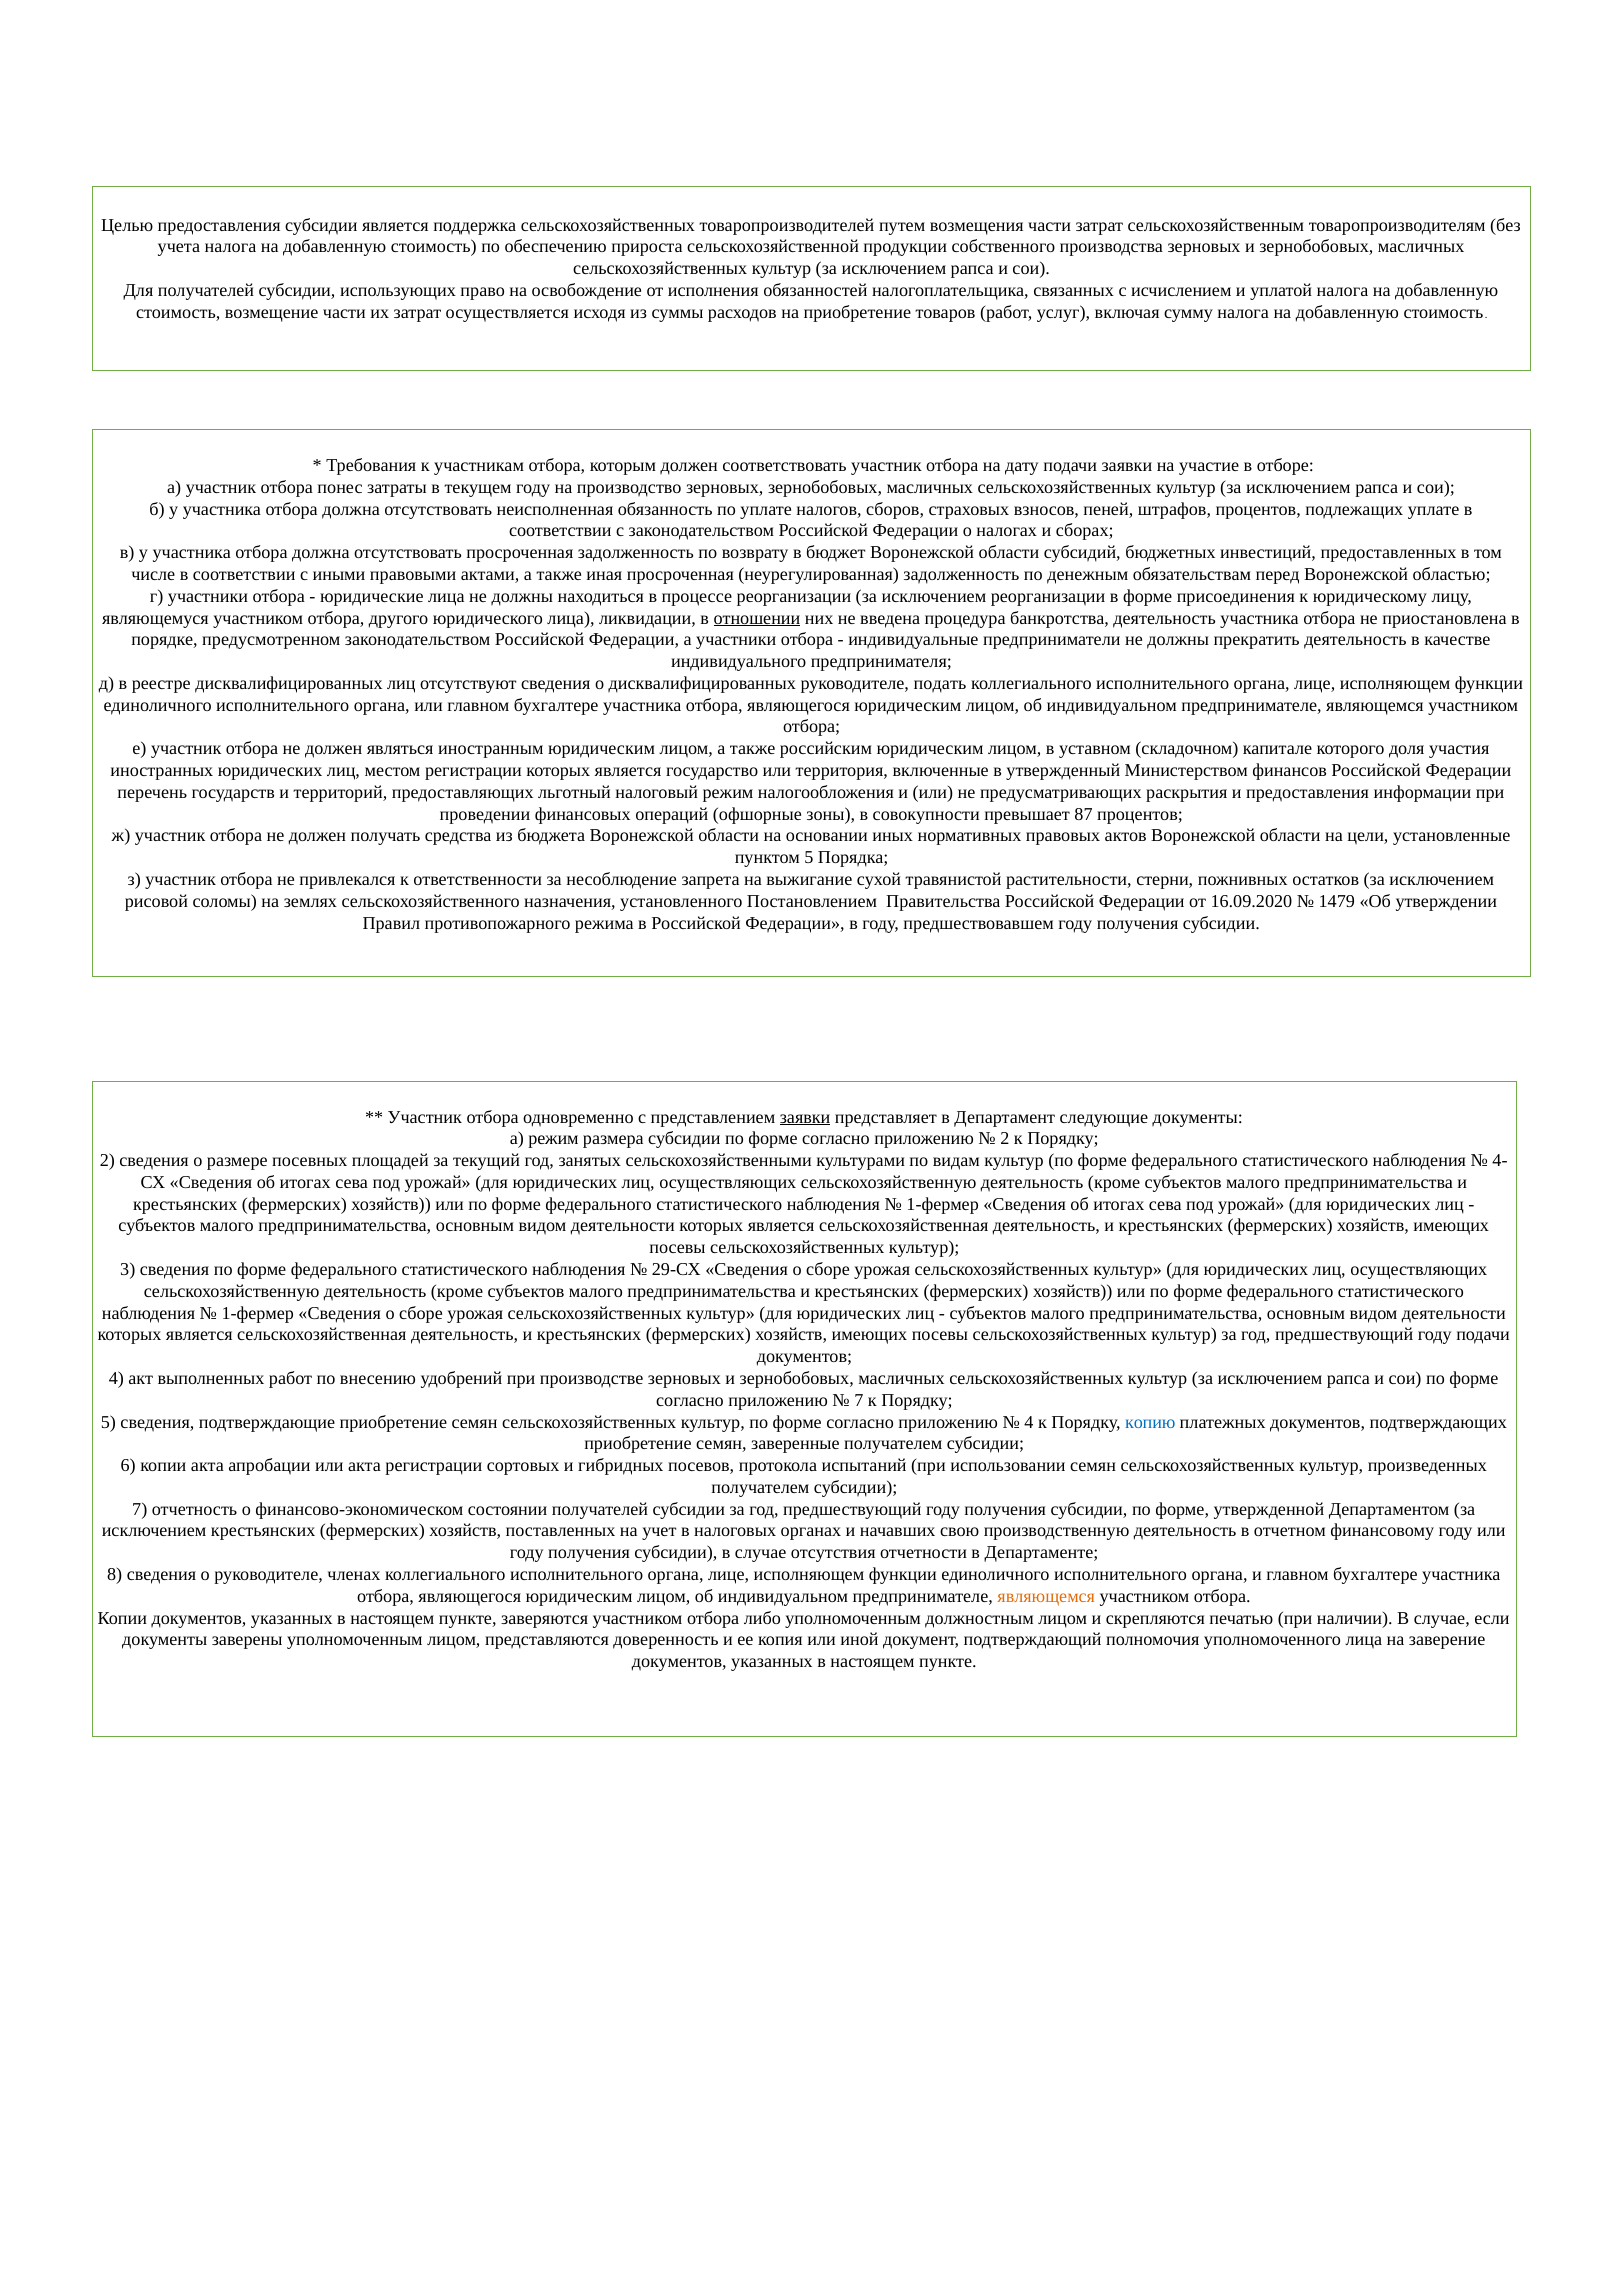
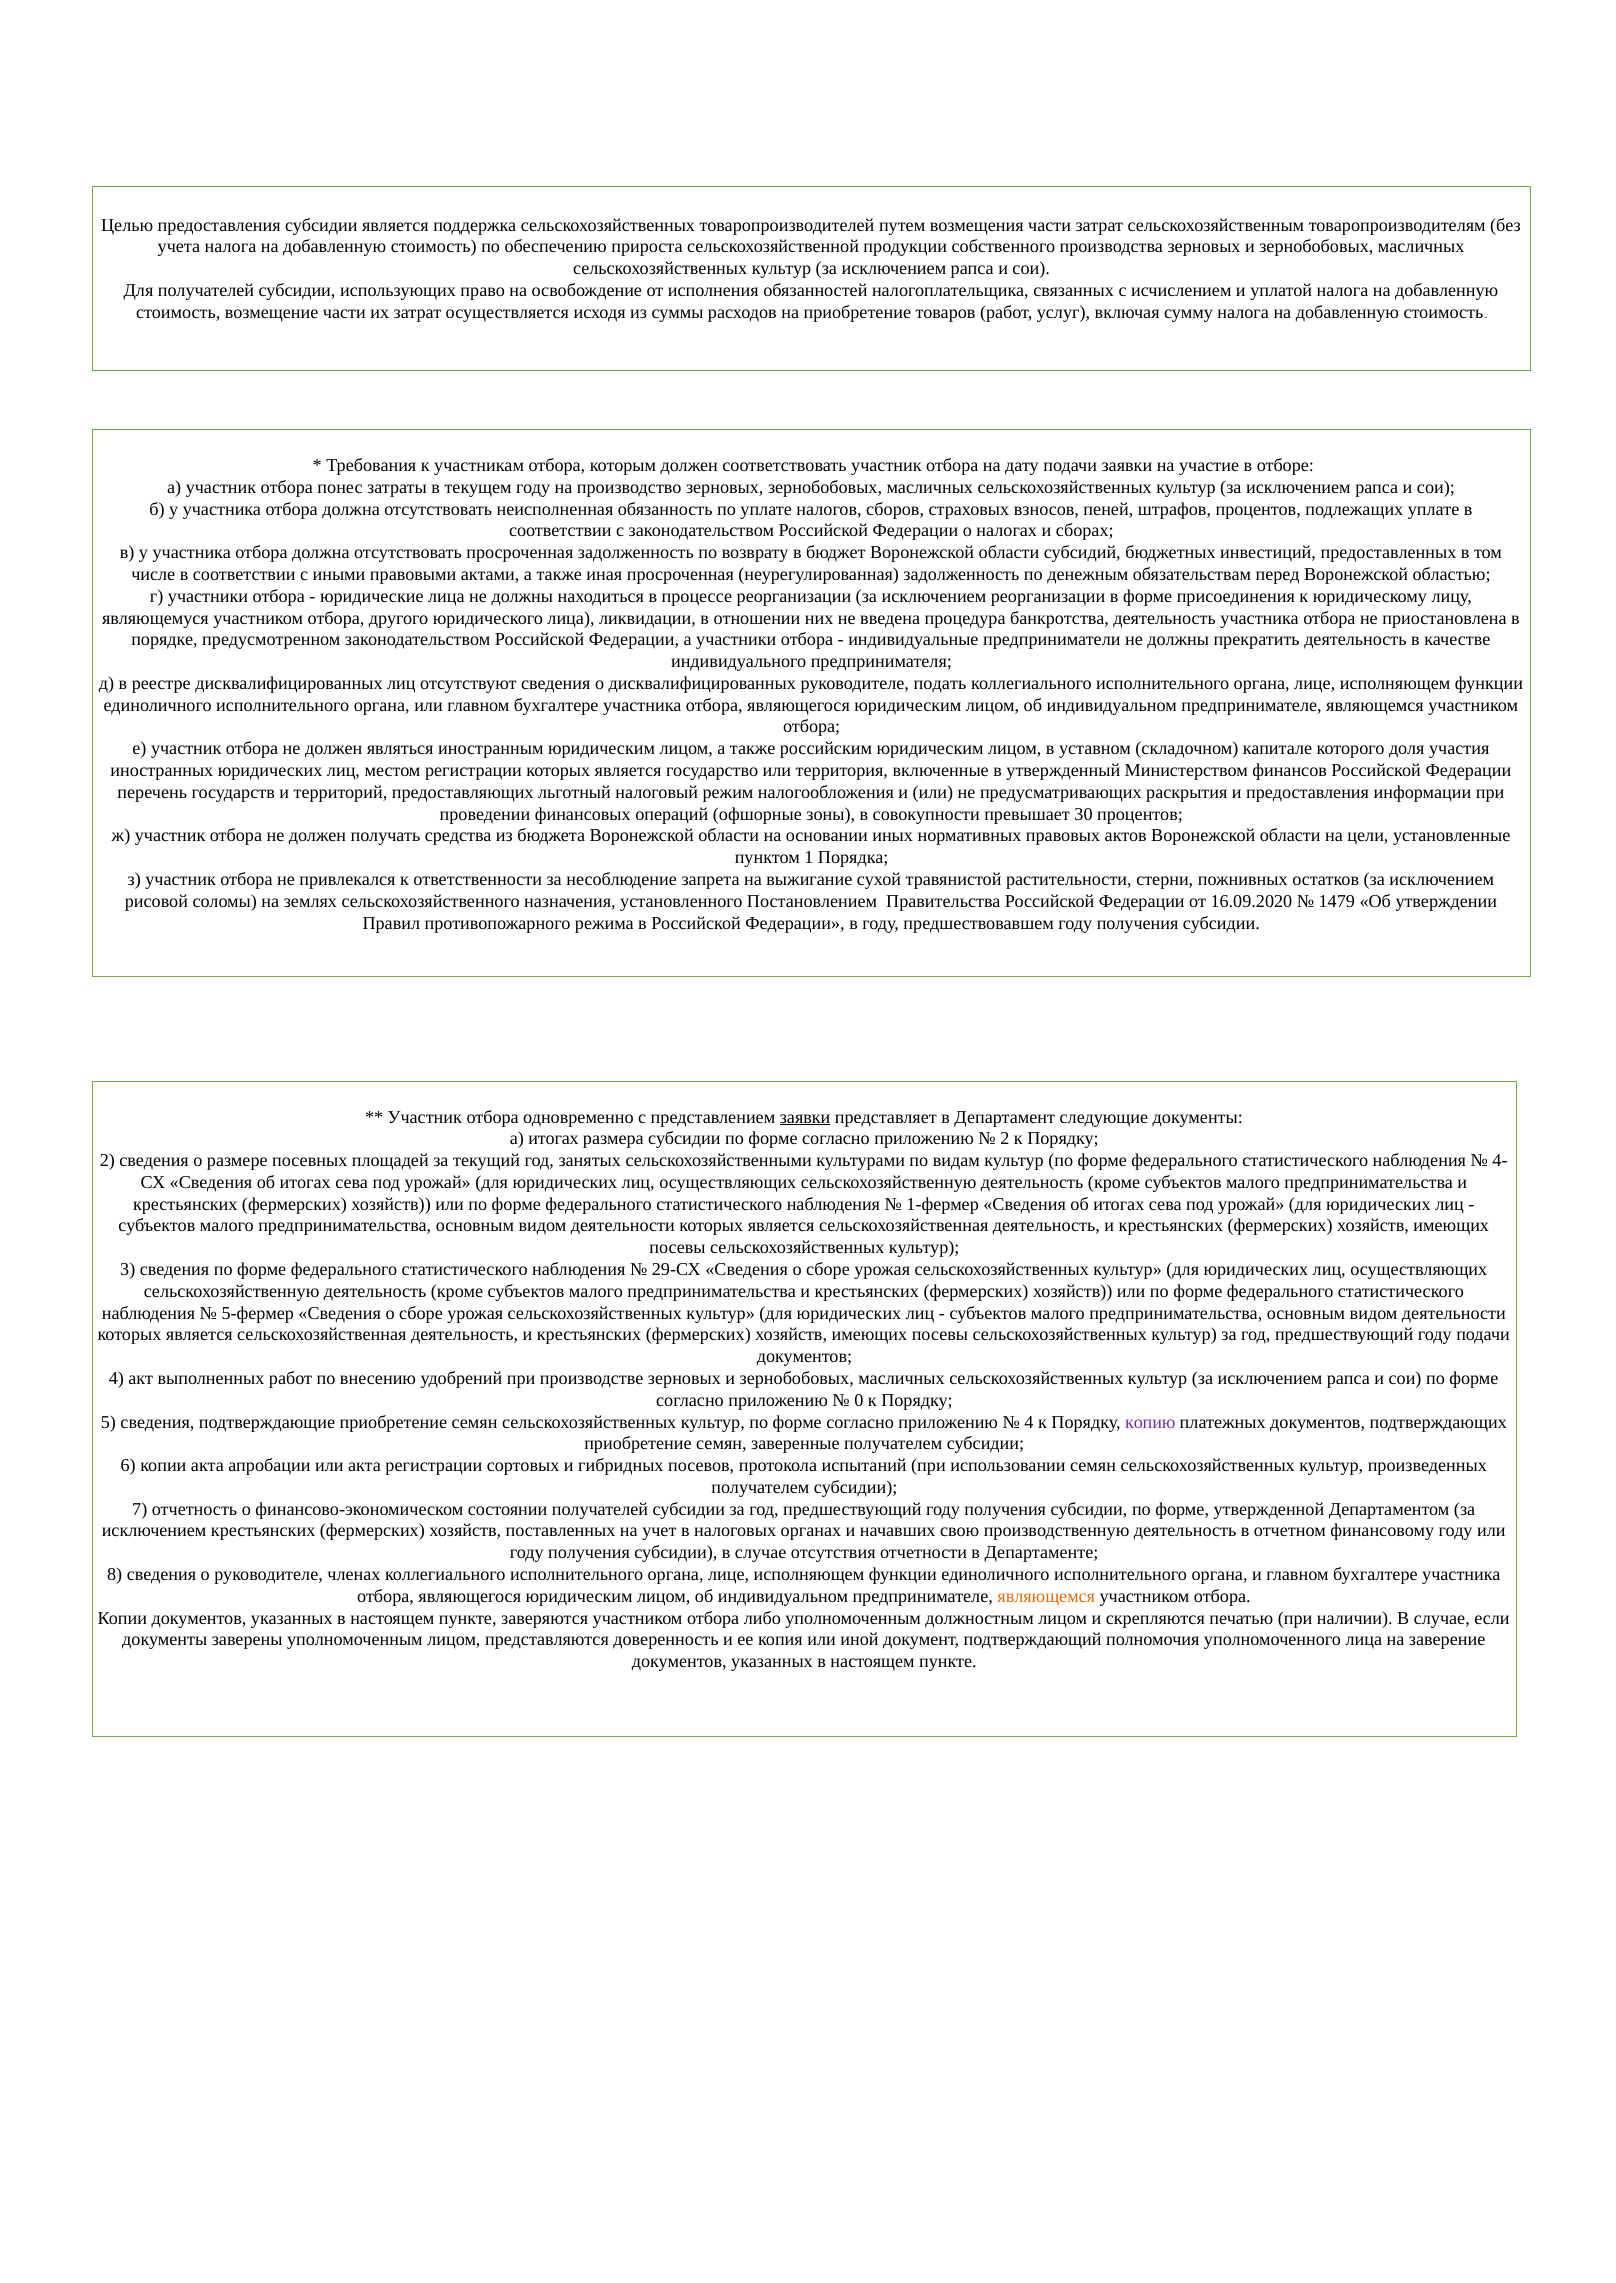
отношении underline: present -> none
87: 87 -> 30
пунктом 5: 5 -> 1
а режим: режим -> итогах
1-фермер at (258, 1313): 1-фермер -> 5-фермер
7 at (859, 1400): 7 -> 0
копию colour: blue -> purple
